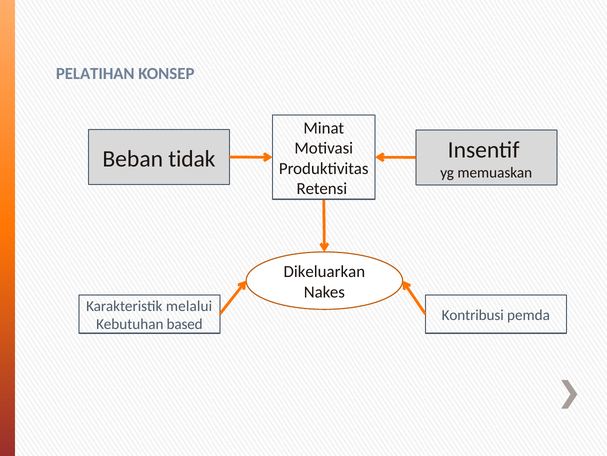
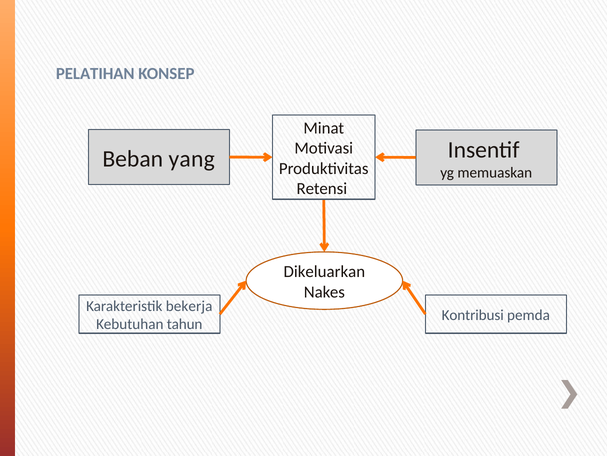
tidak: tidak -> yang
melalui: melalui -> bekerja
based: based -> tahun
